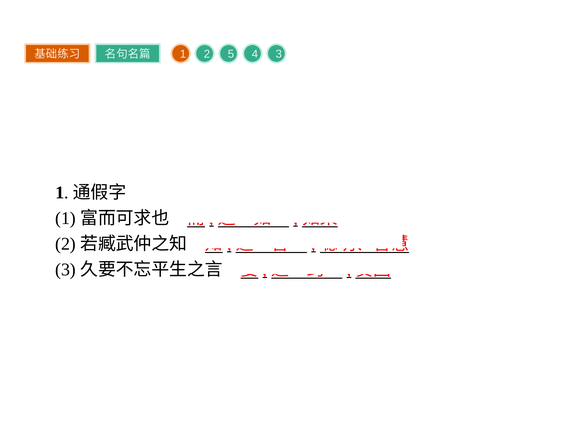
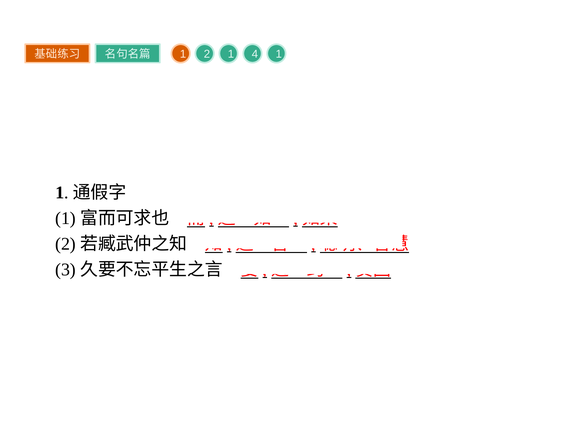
2 5: 5 -> 1
4 3: 3 -> 1
